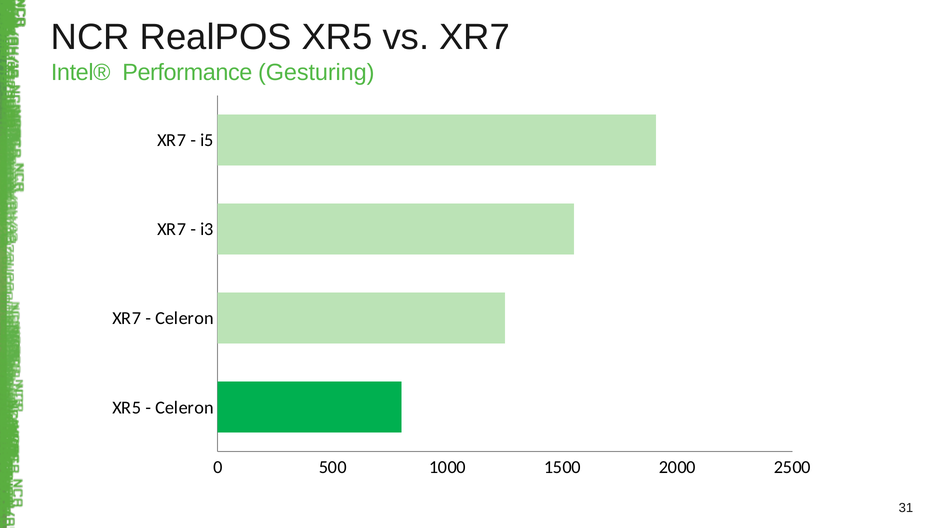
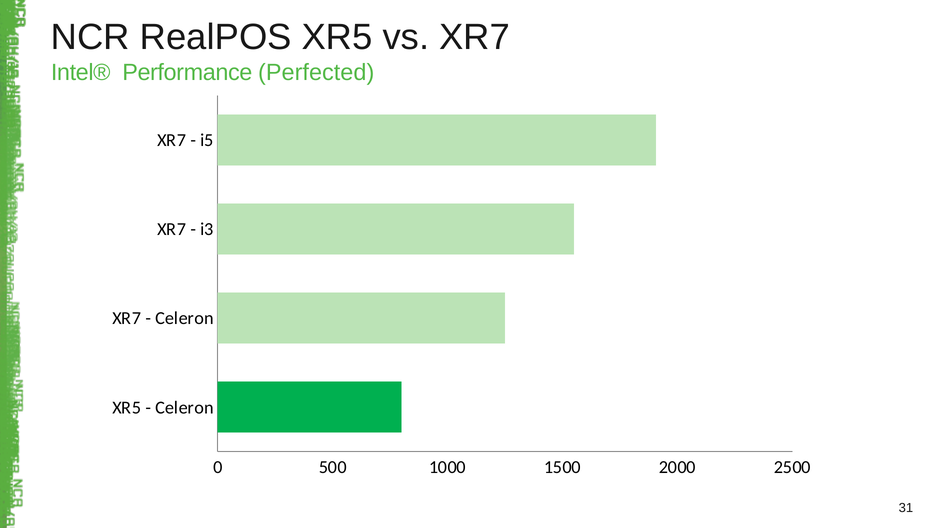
Gesturing: Gesturing -> Perfected
